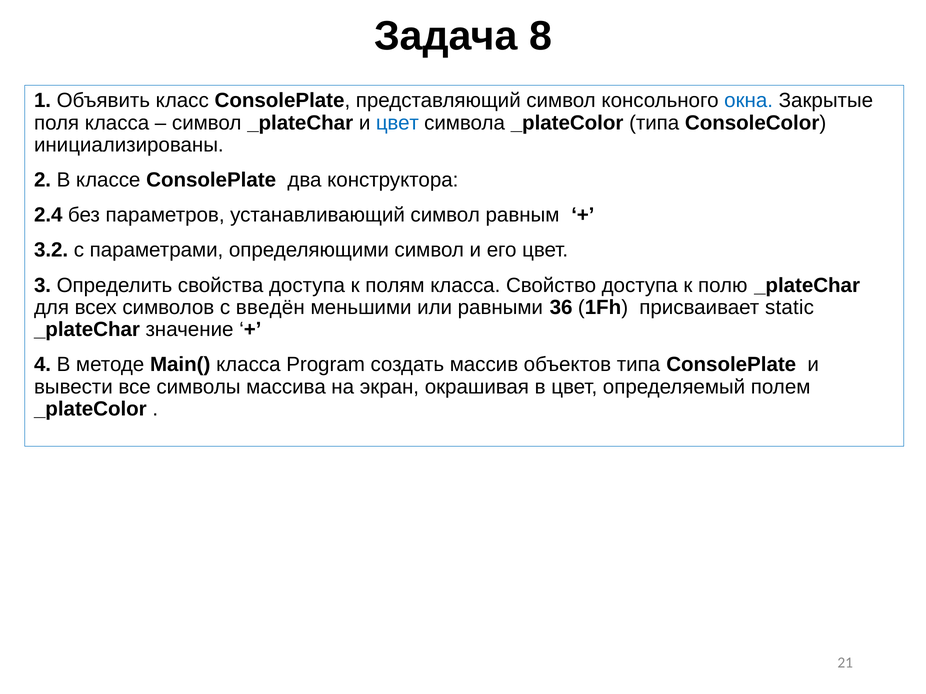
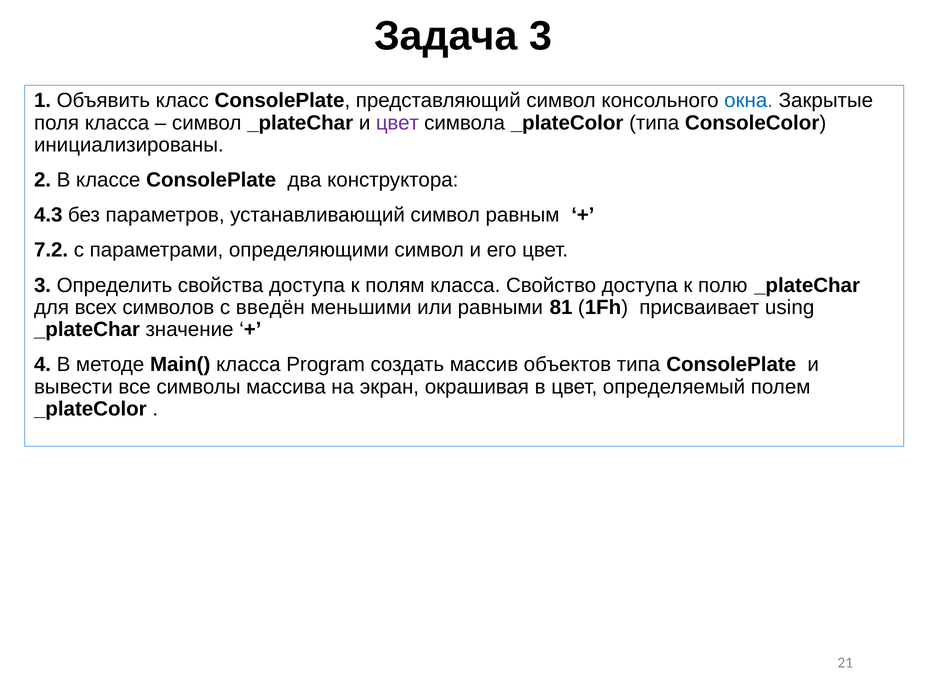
Задача 8: 8 -> 3
цвет at (397, 123) colour: blue -> purple
2.4: 2.4 -> 4.3
3.2: 3.2 -> 7.2
36: 36 -> 81
static: static -> using
